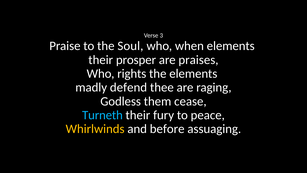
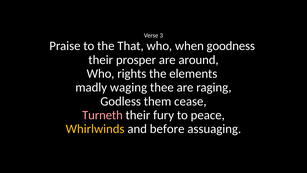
Soul: Soul -> That
when elements: elements -> goodness
praises: praises -> around
defend: defend -> waging
Turneth colour: light blue -> pink
